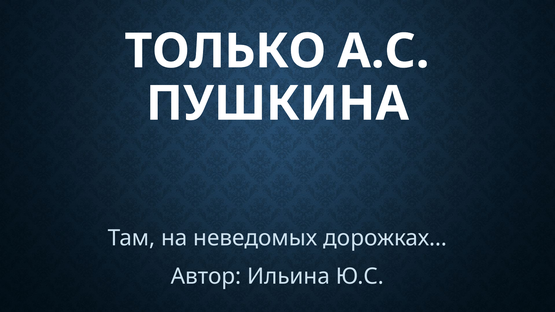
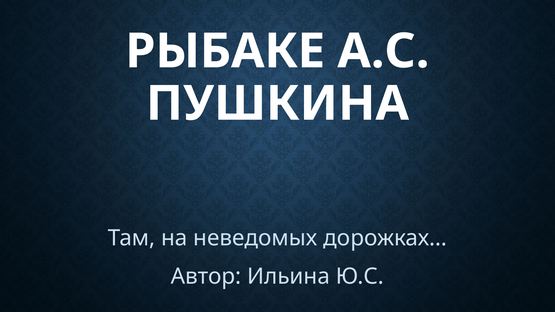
ТОЛЬКО: ТОЛЬКО -> РЫБАКЕ
